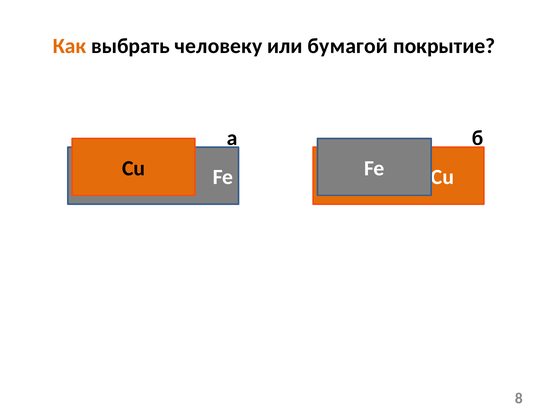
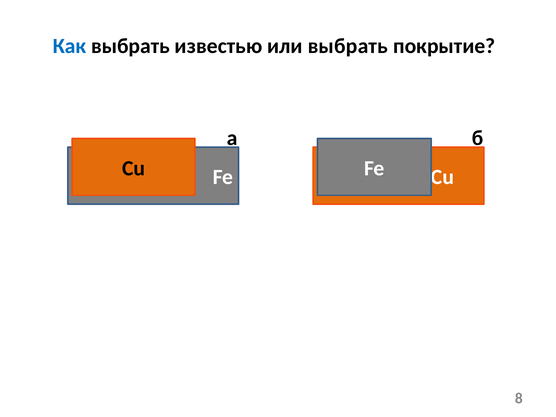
Как colour: orange -> blue
человеку: человеку -> известью
или бумагой: бумагой -> выбрать
